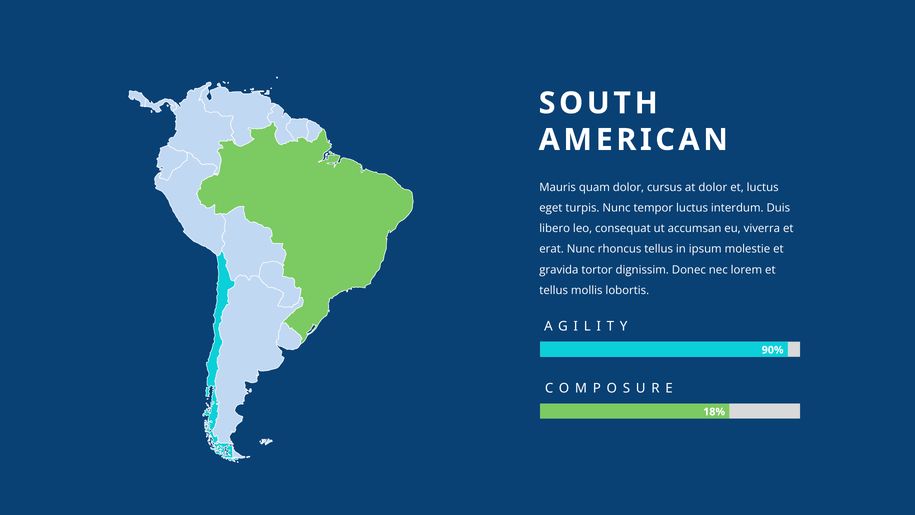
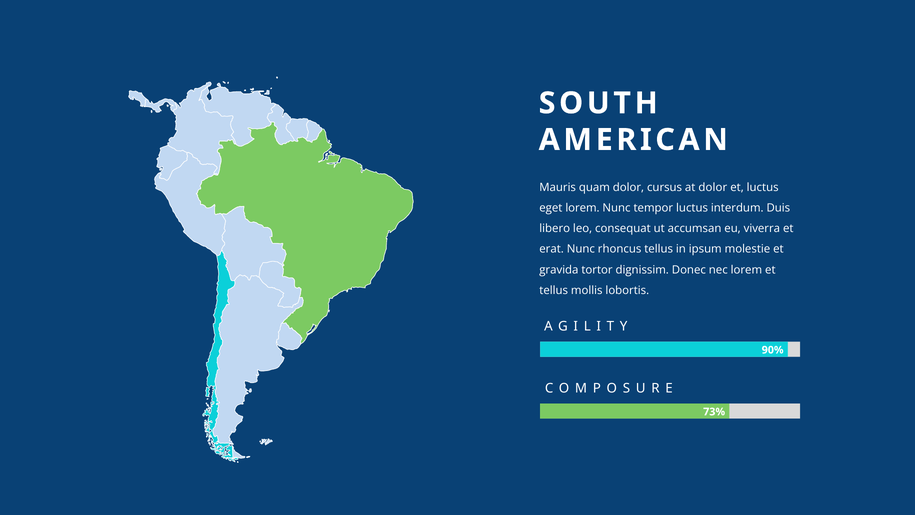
eget turpis: turpis -> lorem
18%: 18% -> 73%
